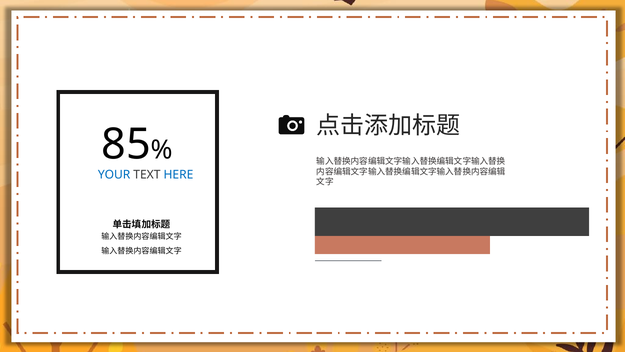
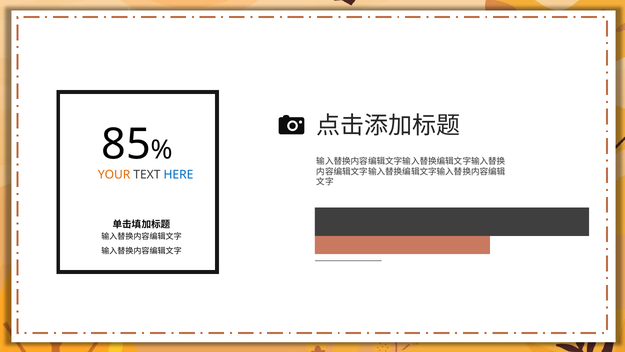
YOUR colour: blue -> orange
